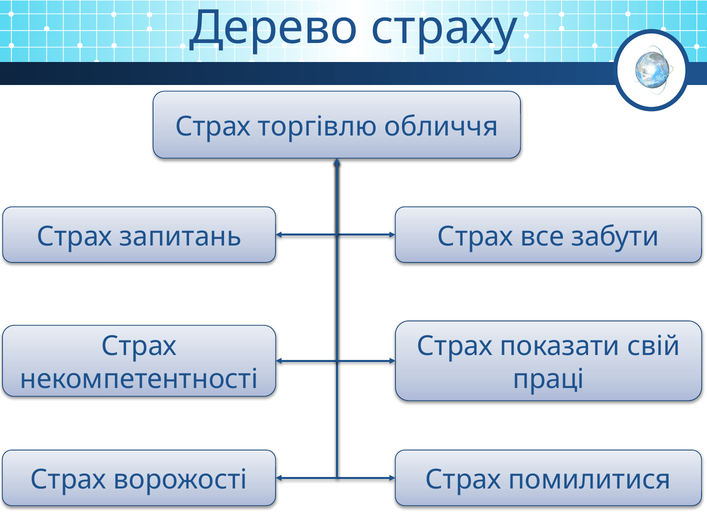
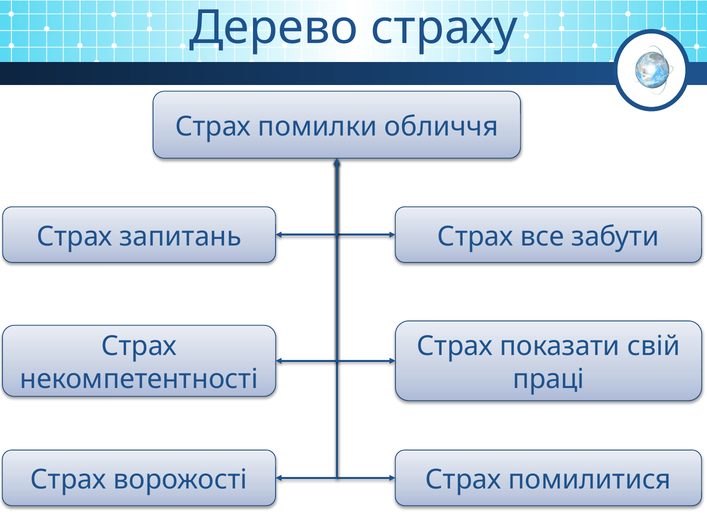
торгівлю: торгівлю -> помилки
